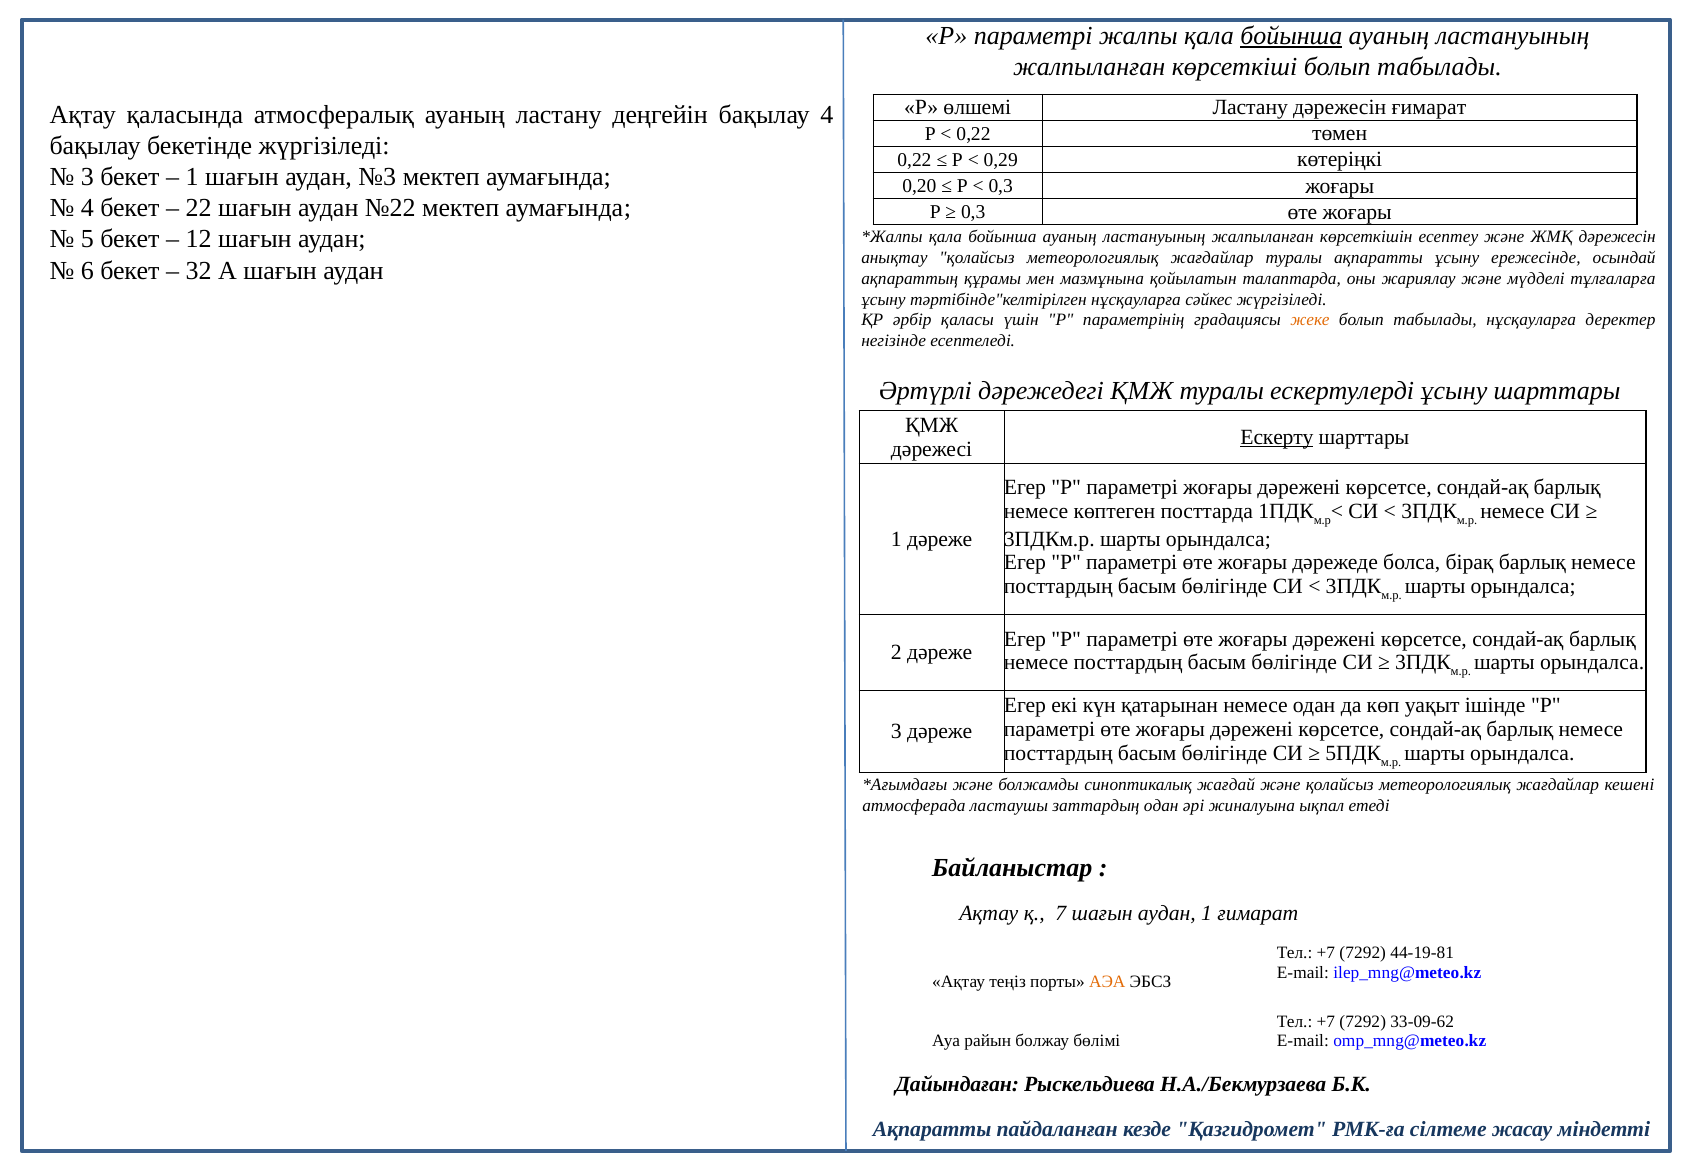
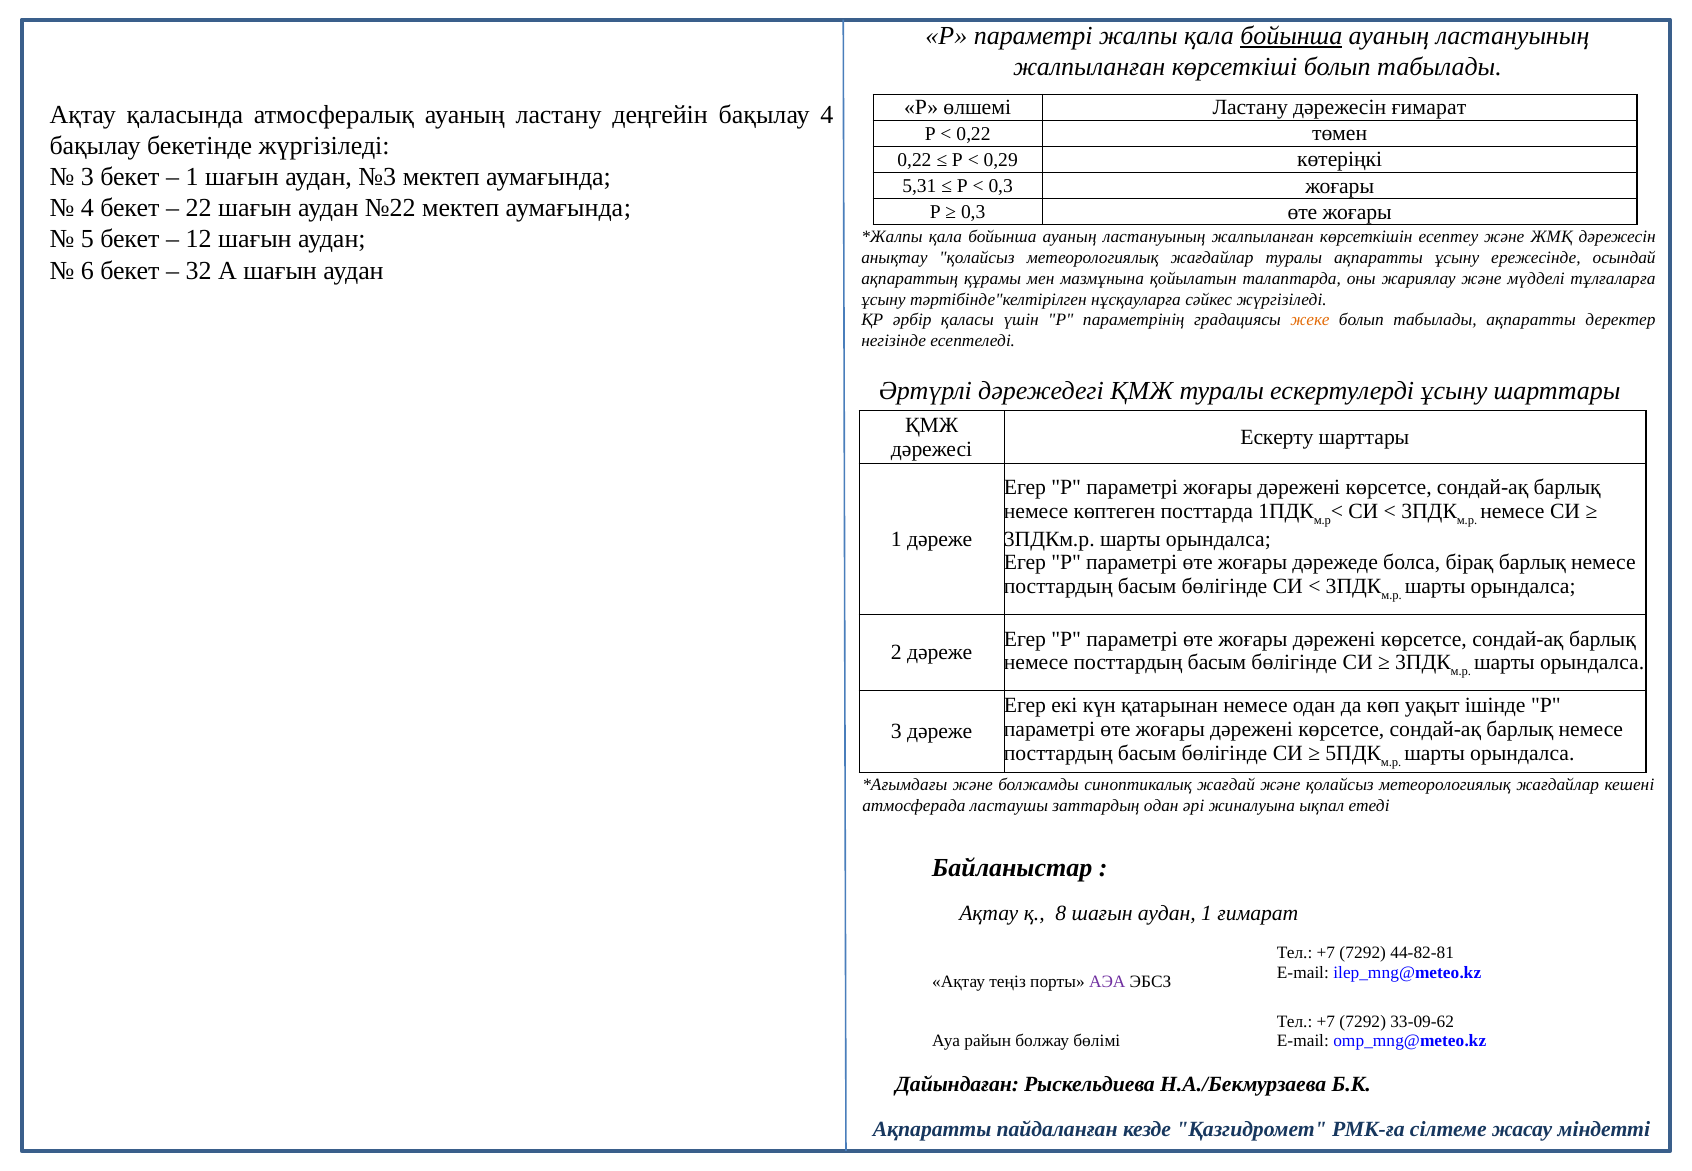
0,20: 0,20 -> 5,31
табылады нұсқауларға: нұсқауларға -> ақпаратты
Ескерту underline: present -> none
7: 7 -> 8
44-19-81: 44-19-81 -> 44-82-81
АЭА colour: orange -> purple
